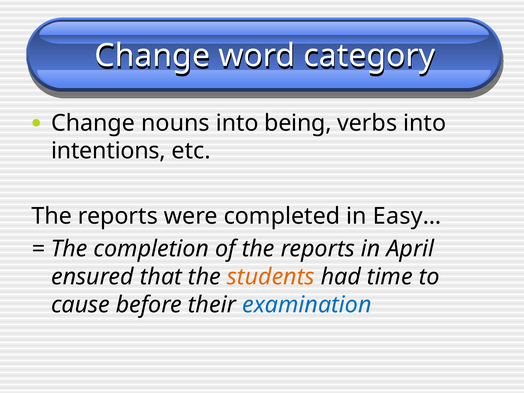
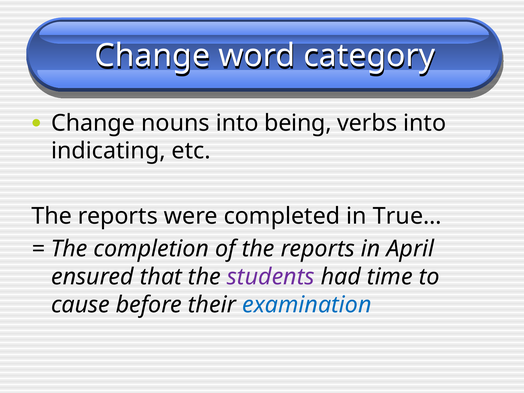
intentions: intentions -> indicating
Easy…: Easy… -> True…
students colour: orange -> purple
